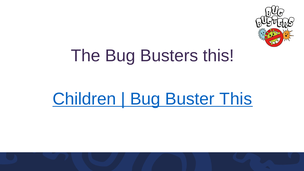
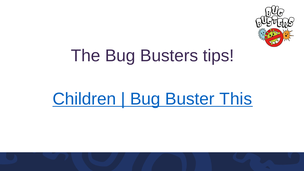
Busters this: this -> tips
